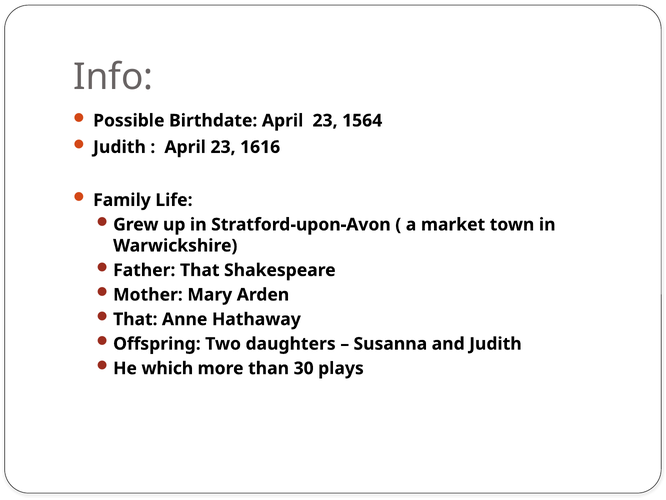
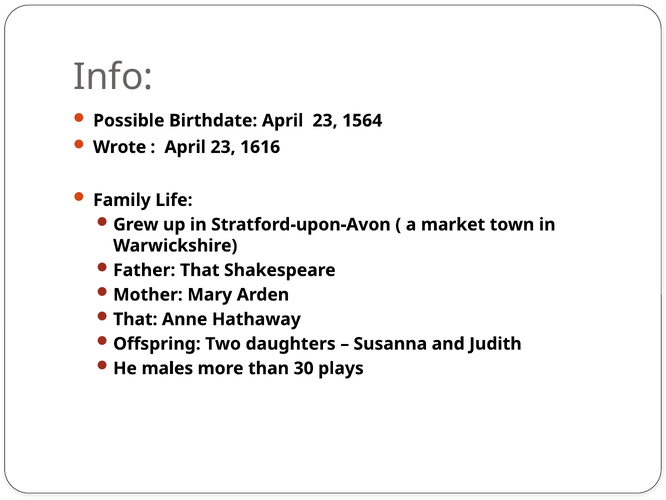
Judith at (120, 147): Judith -> Wrote
which: which -> males
